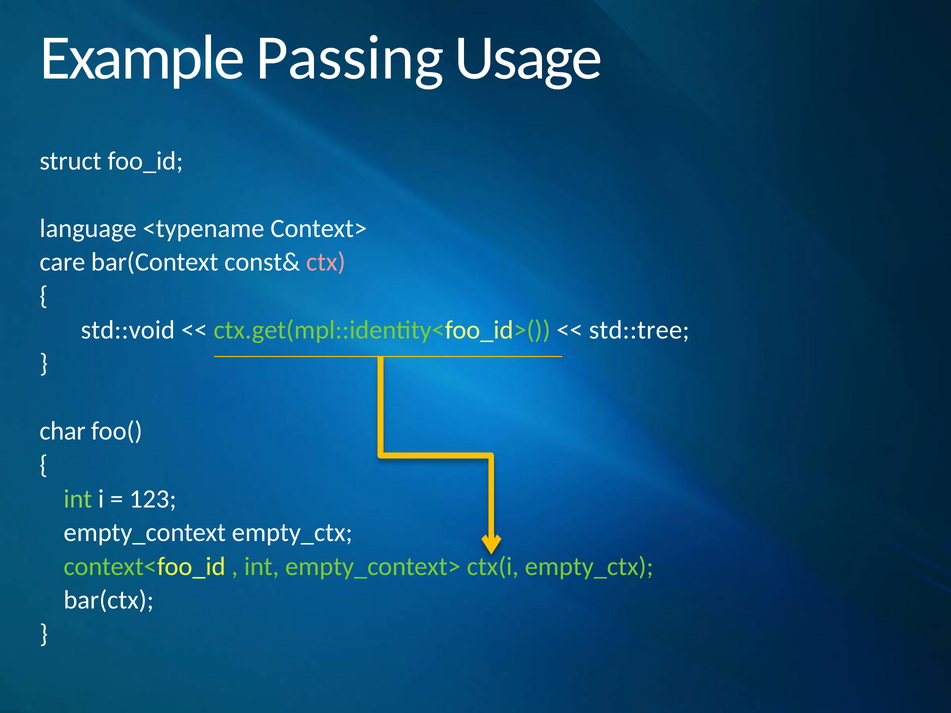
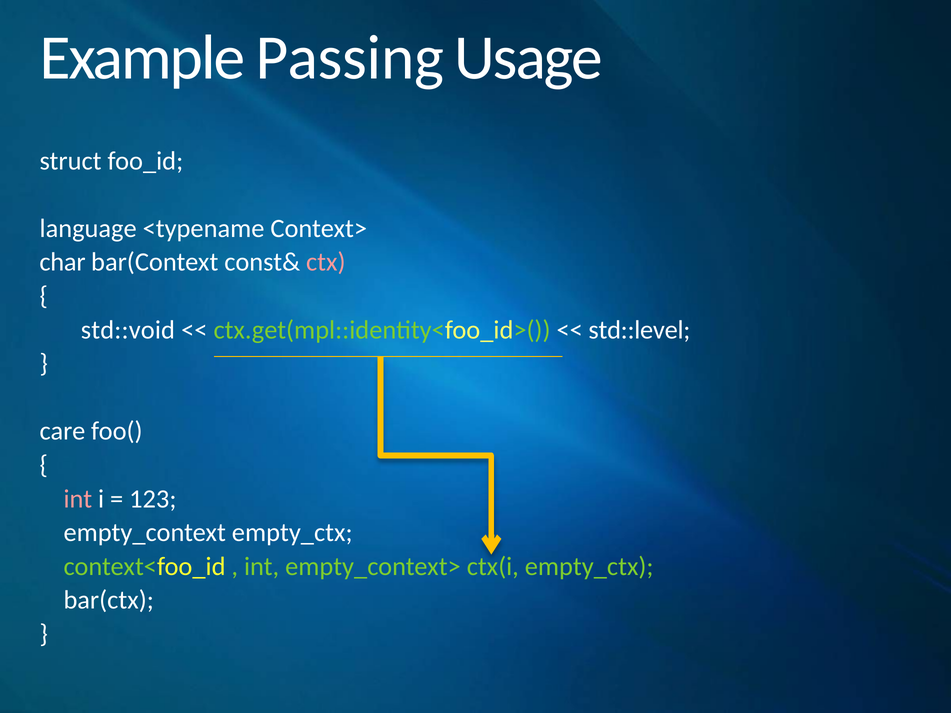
care: care -> char
std::tree: std::tree -> std::level
char: char -> care
int at (78, 499) colour: light green -> pink
